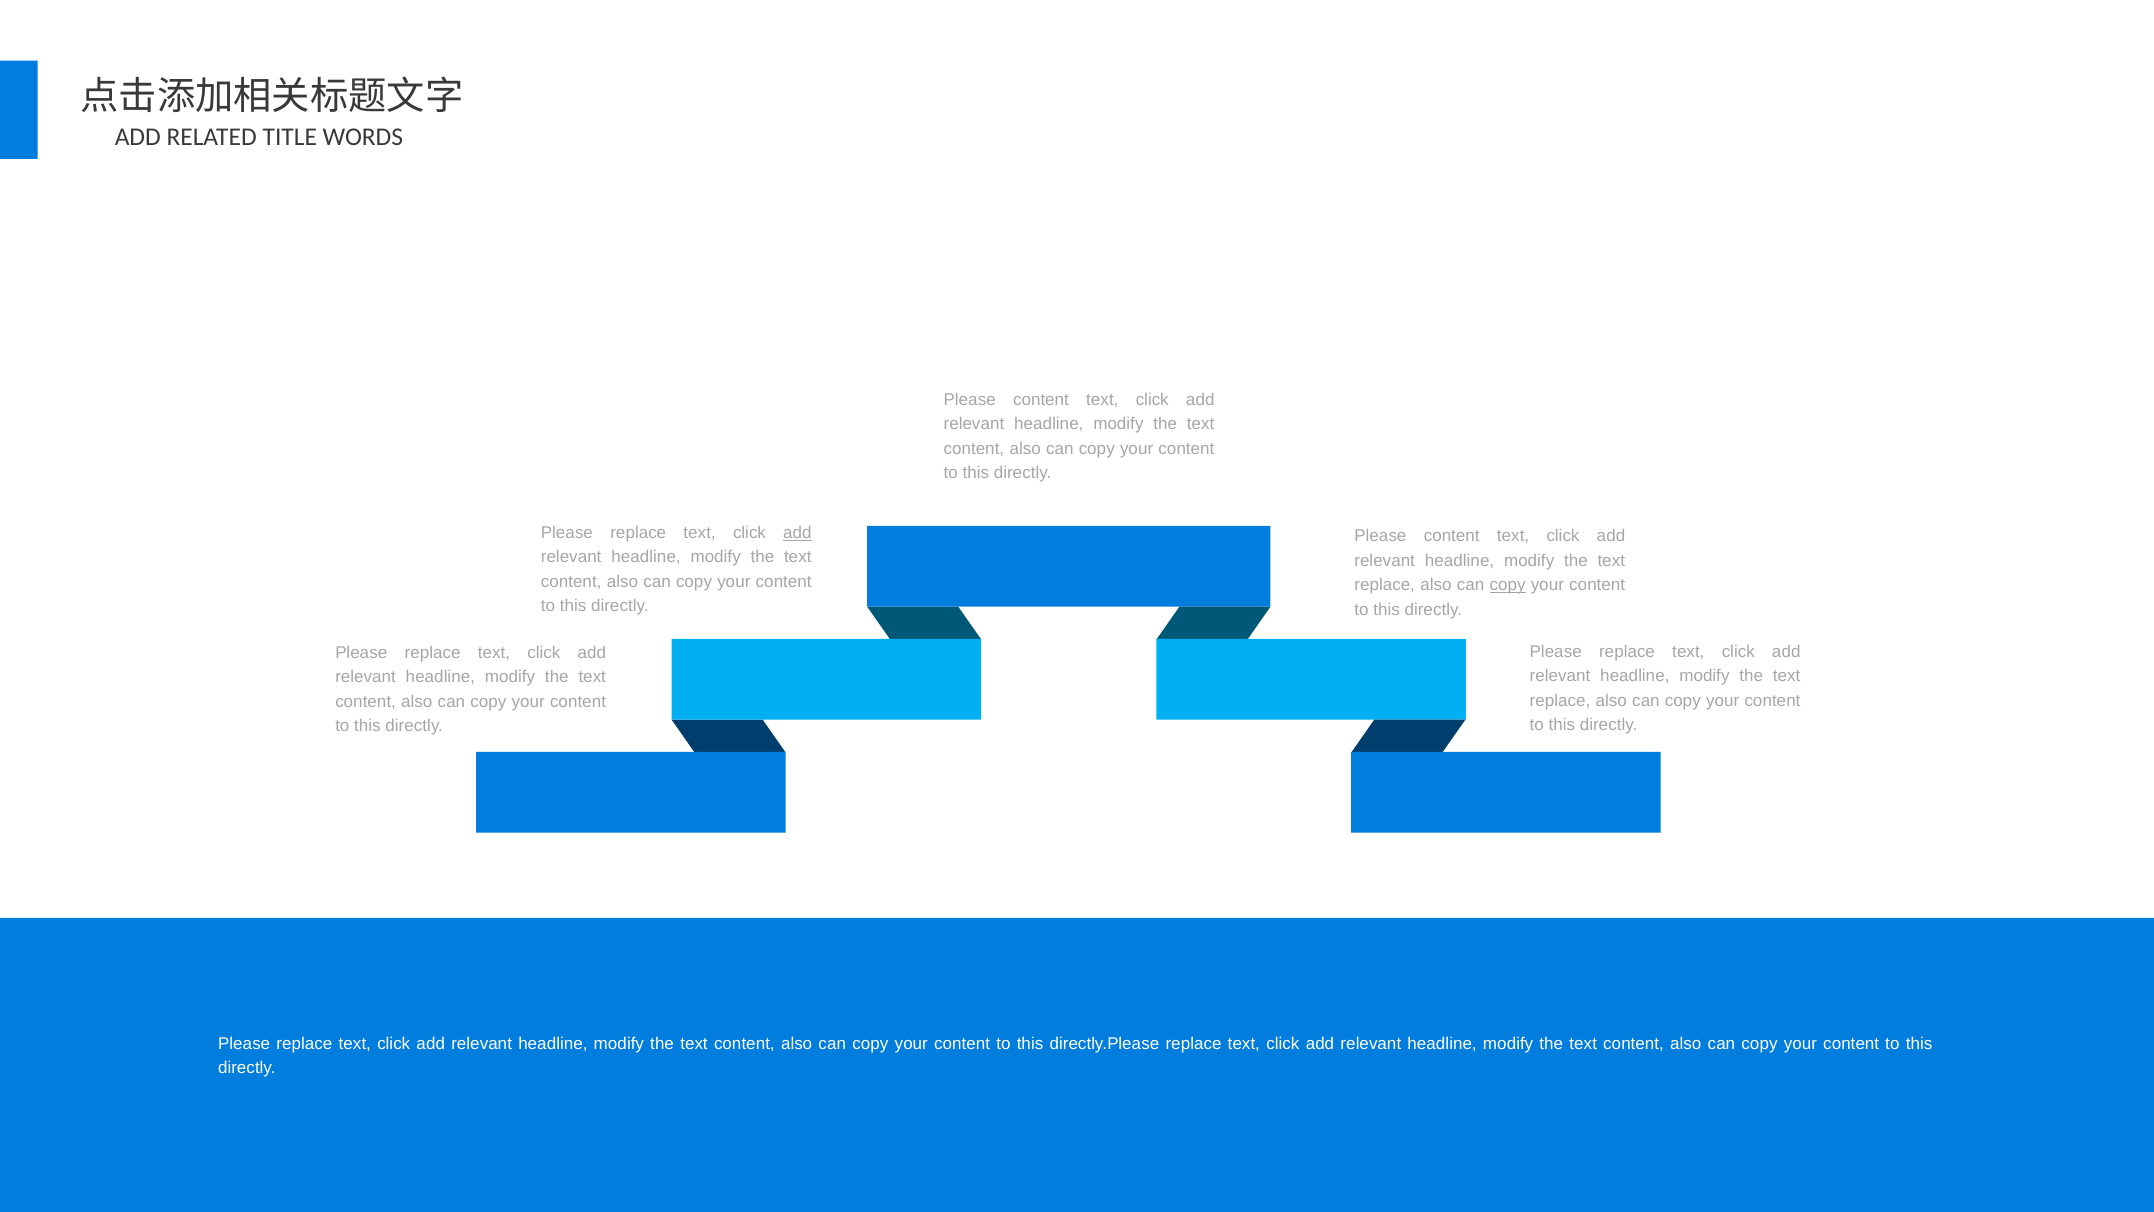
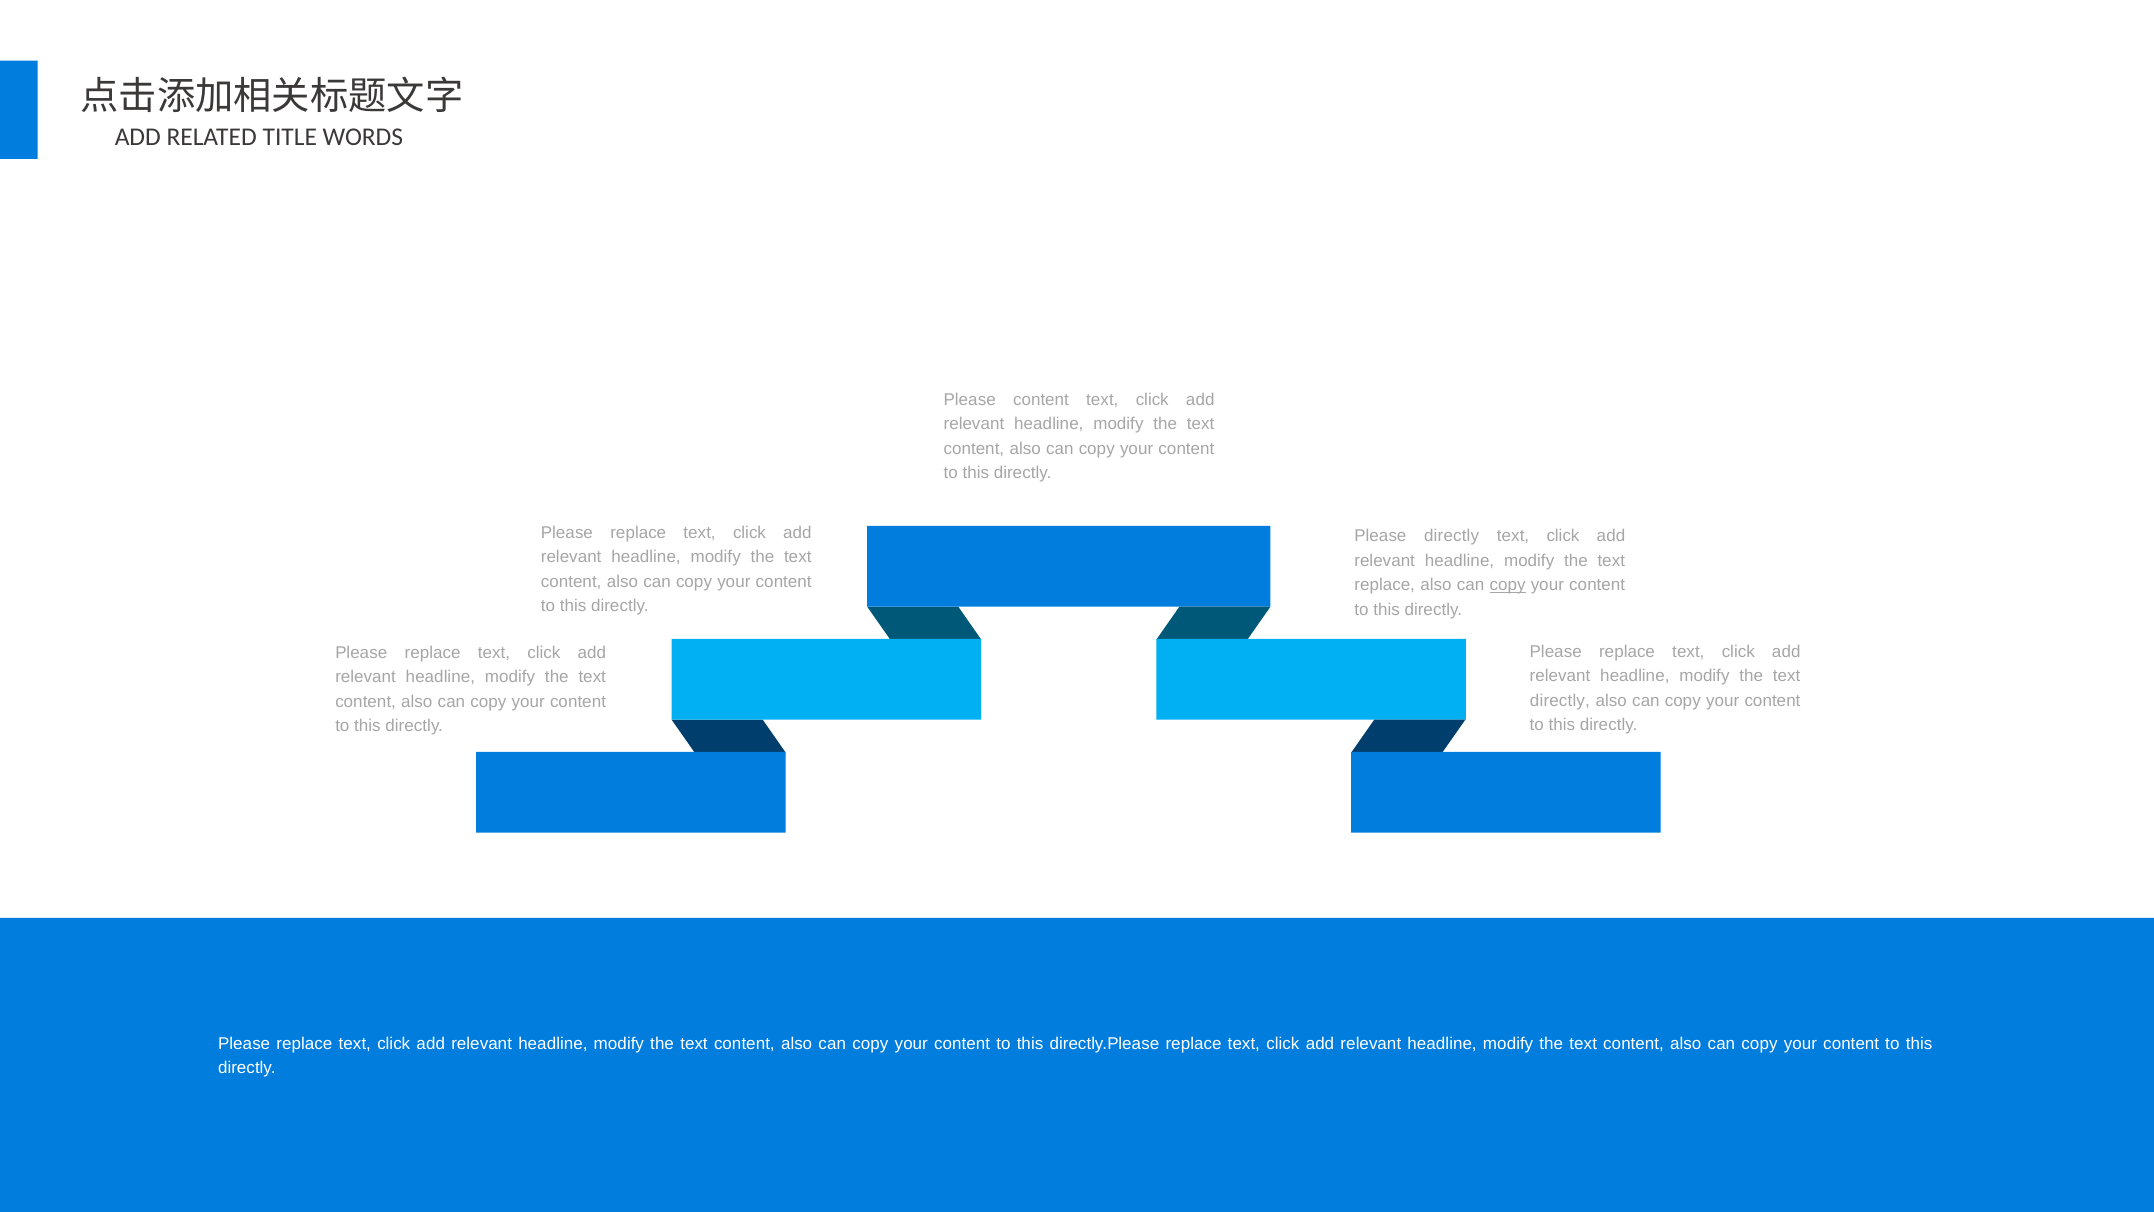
add at (797, 533) underline: present -> none
content at (1452, 536): content -> directly
replace at (1560, 700): replace -> directly
